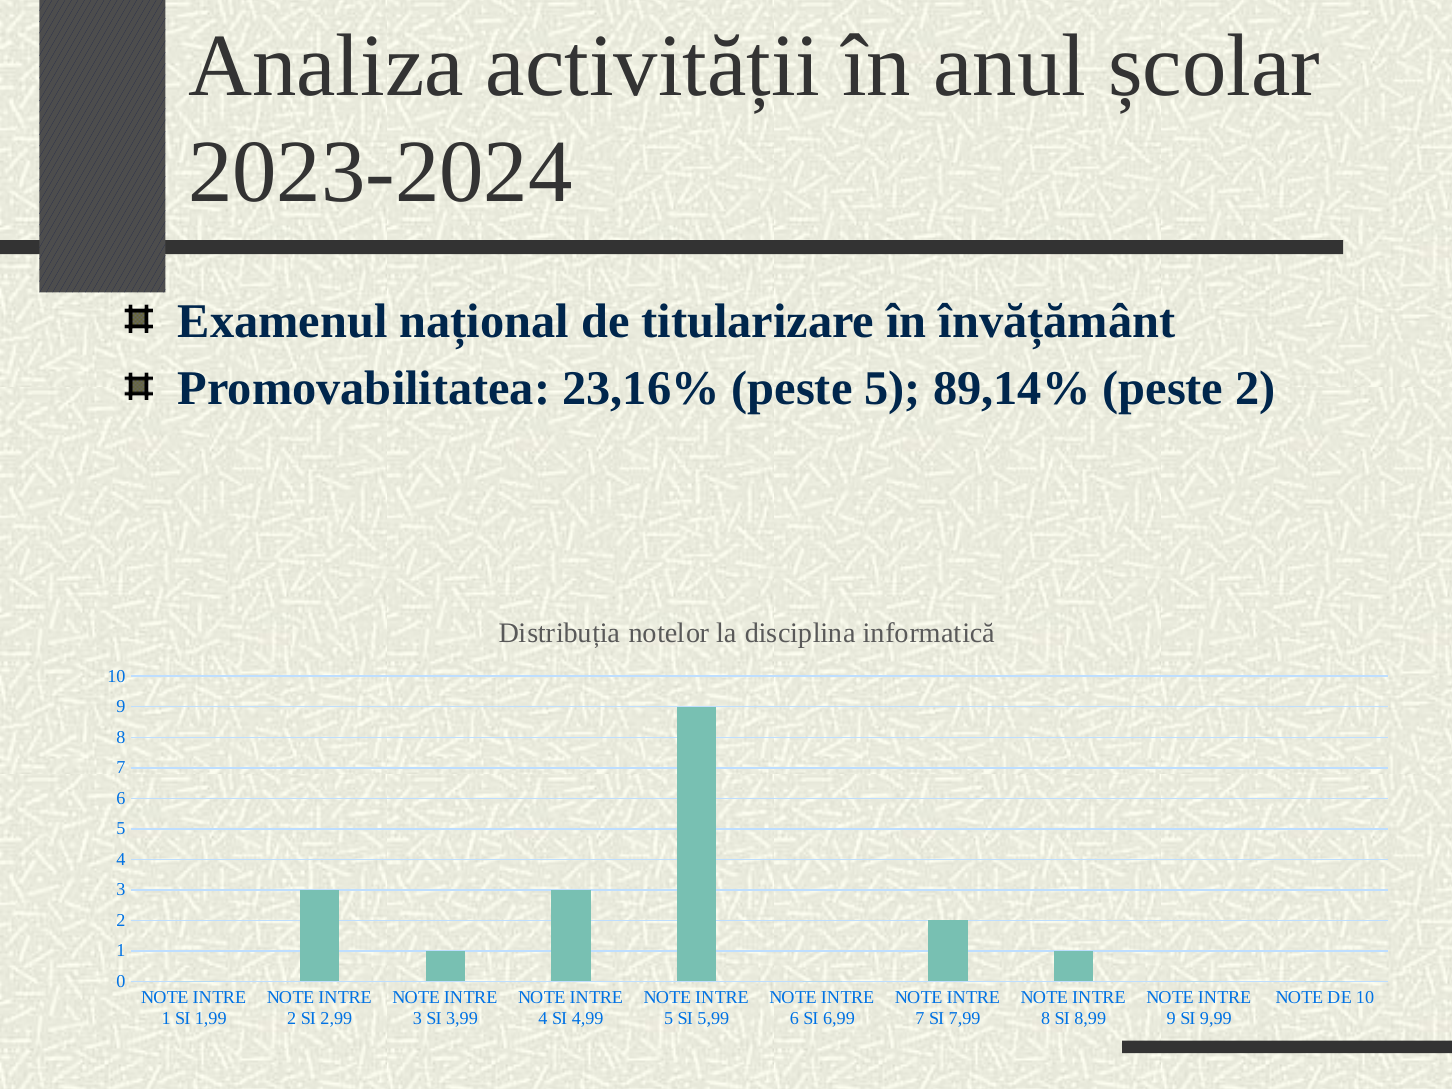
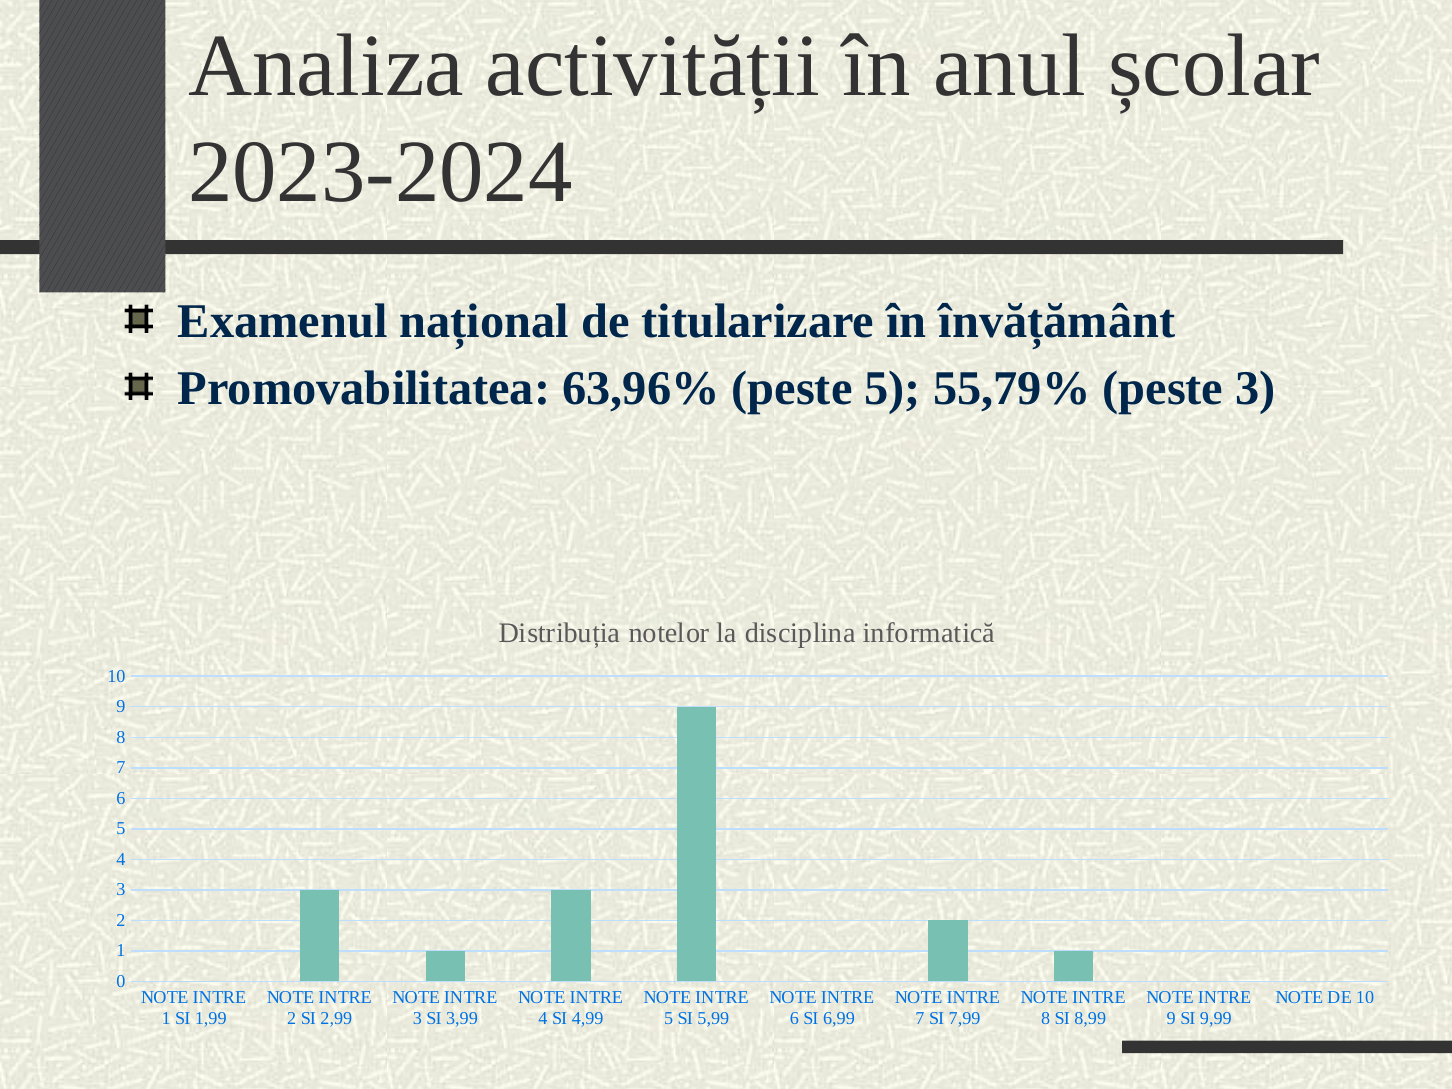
23,16%: 23,16% -> 63,96%
89,14%: 89,14% -> 55,79%
peste 2: 2 -> 3
